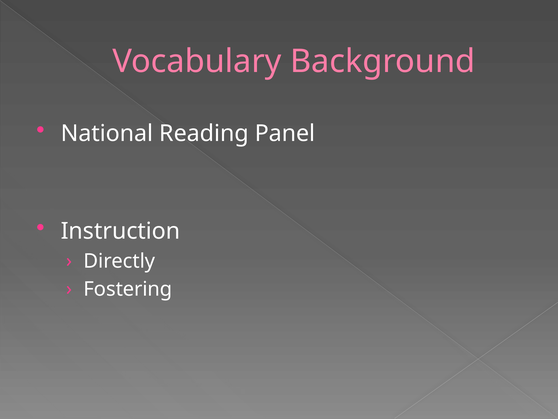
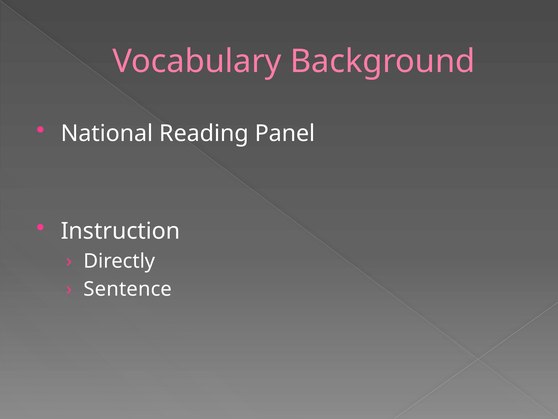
Fostering: Fostering -> Sentence
